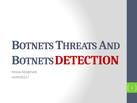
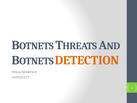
DETECTION colour: red -> orange
